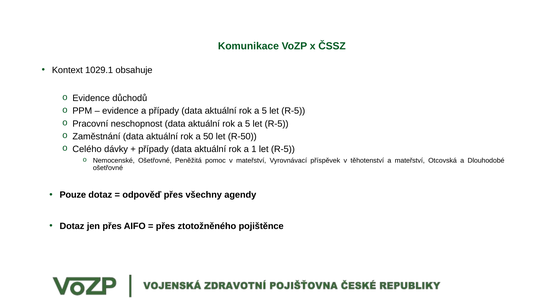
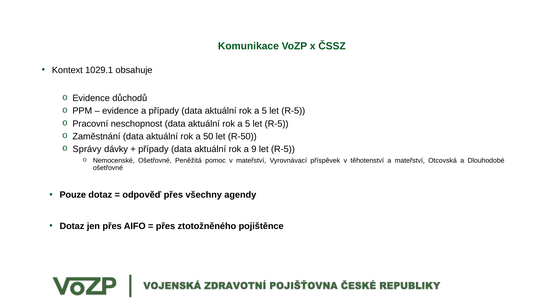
Celého: Celého -> Správy
1: 1 -> 9
